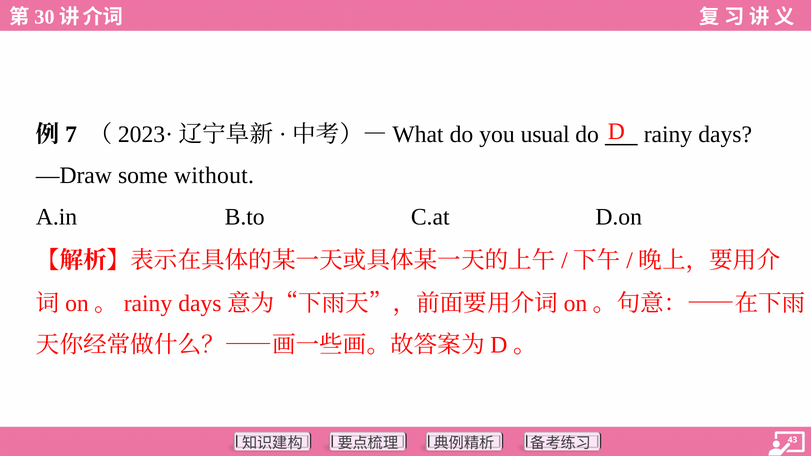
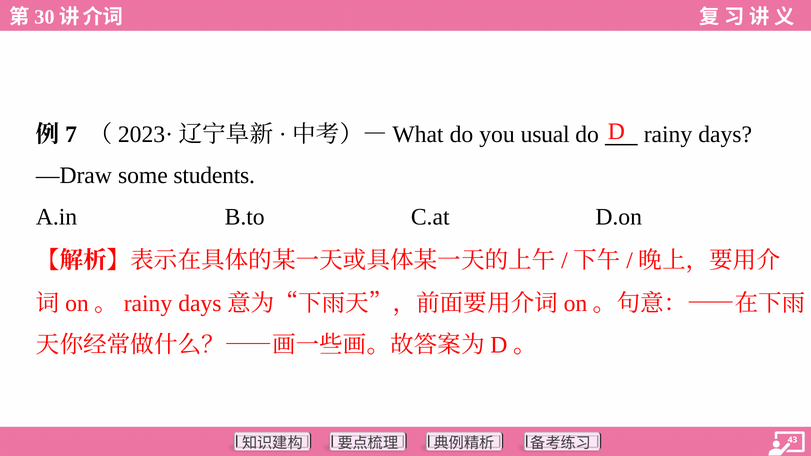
without: without -> students
